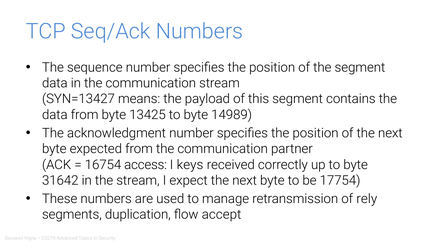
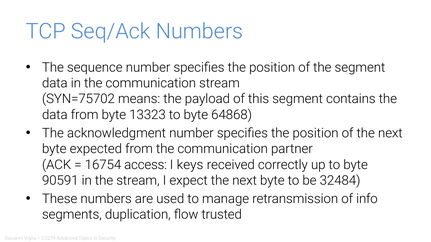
SYN=13427: SYN=13427 -> SYN=75702
13425: 13425 -> 13323
14989: 14989 -> 64868
31642: 31642 -> 90591
17754: 17754 -> 32484
rely: rely -> info
accept: accept -> trusted
